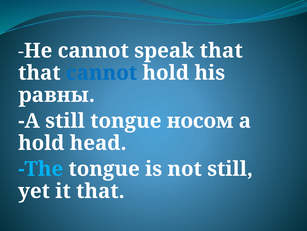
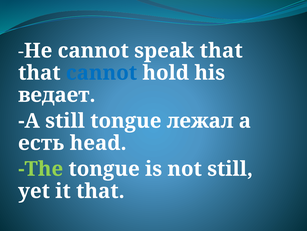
равны: равны -> ведает
носом: носом -> лежал
hold at (41, 143): hold -> есть
The colour: light blue -> light green
